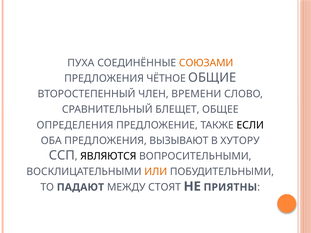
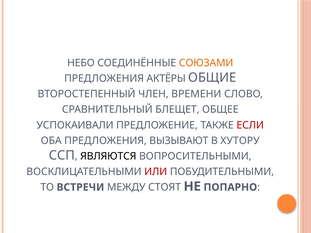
ПУХА: ПУХА -> НЕБО
ЧЁТНОЕ: ЧЁТНОЕ -> АКТЁРЫ
ОПРЕДЕЛЕНИЯ: ОПРЕДЕЛЕНИЯ -> УСПОКАИВАЛИ
ЕСЛИ colour: black -> red
ИЛИ colour: orange -> red
ПАДАЮТ: ПАДАЮТ -> ВСТРЕЧИ
ПРИЯТНЫ: ПРИЯТНЫ -> ПОПАРНО
